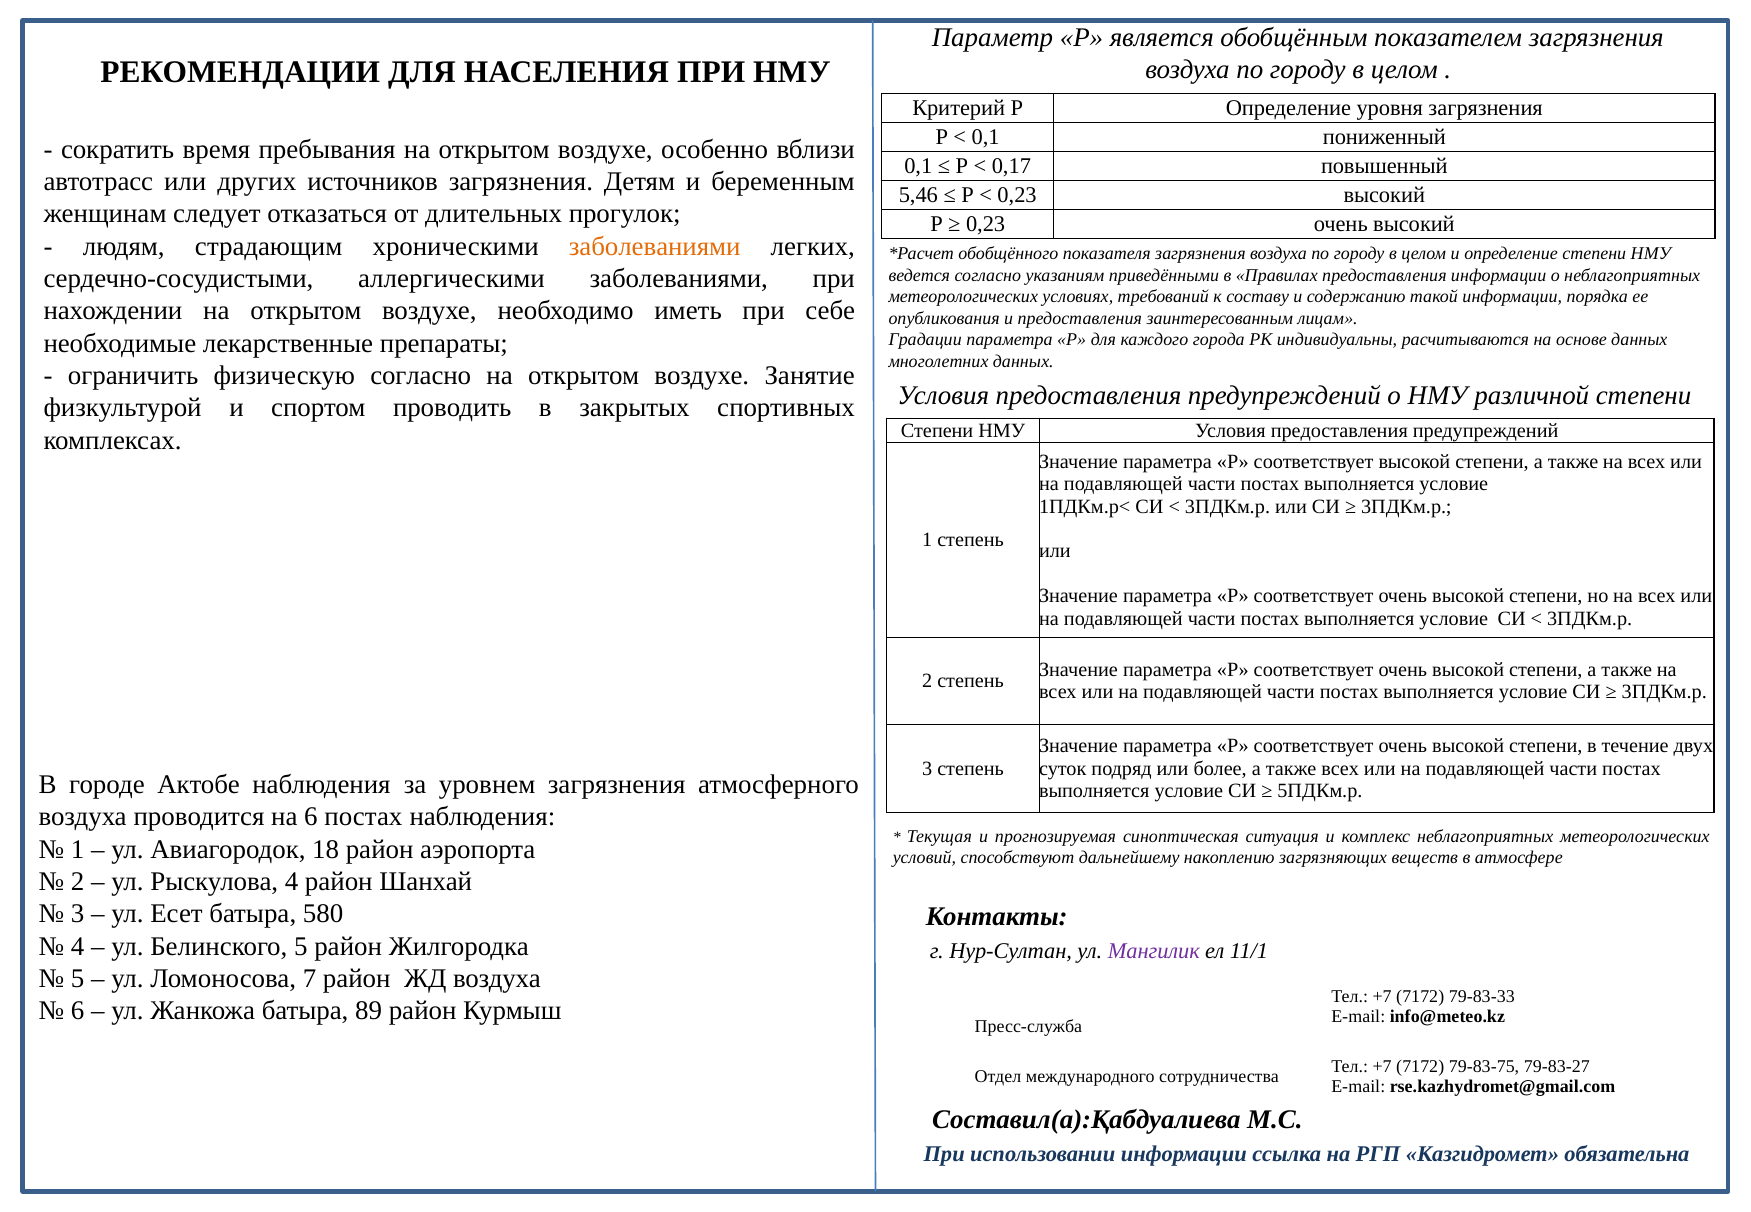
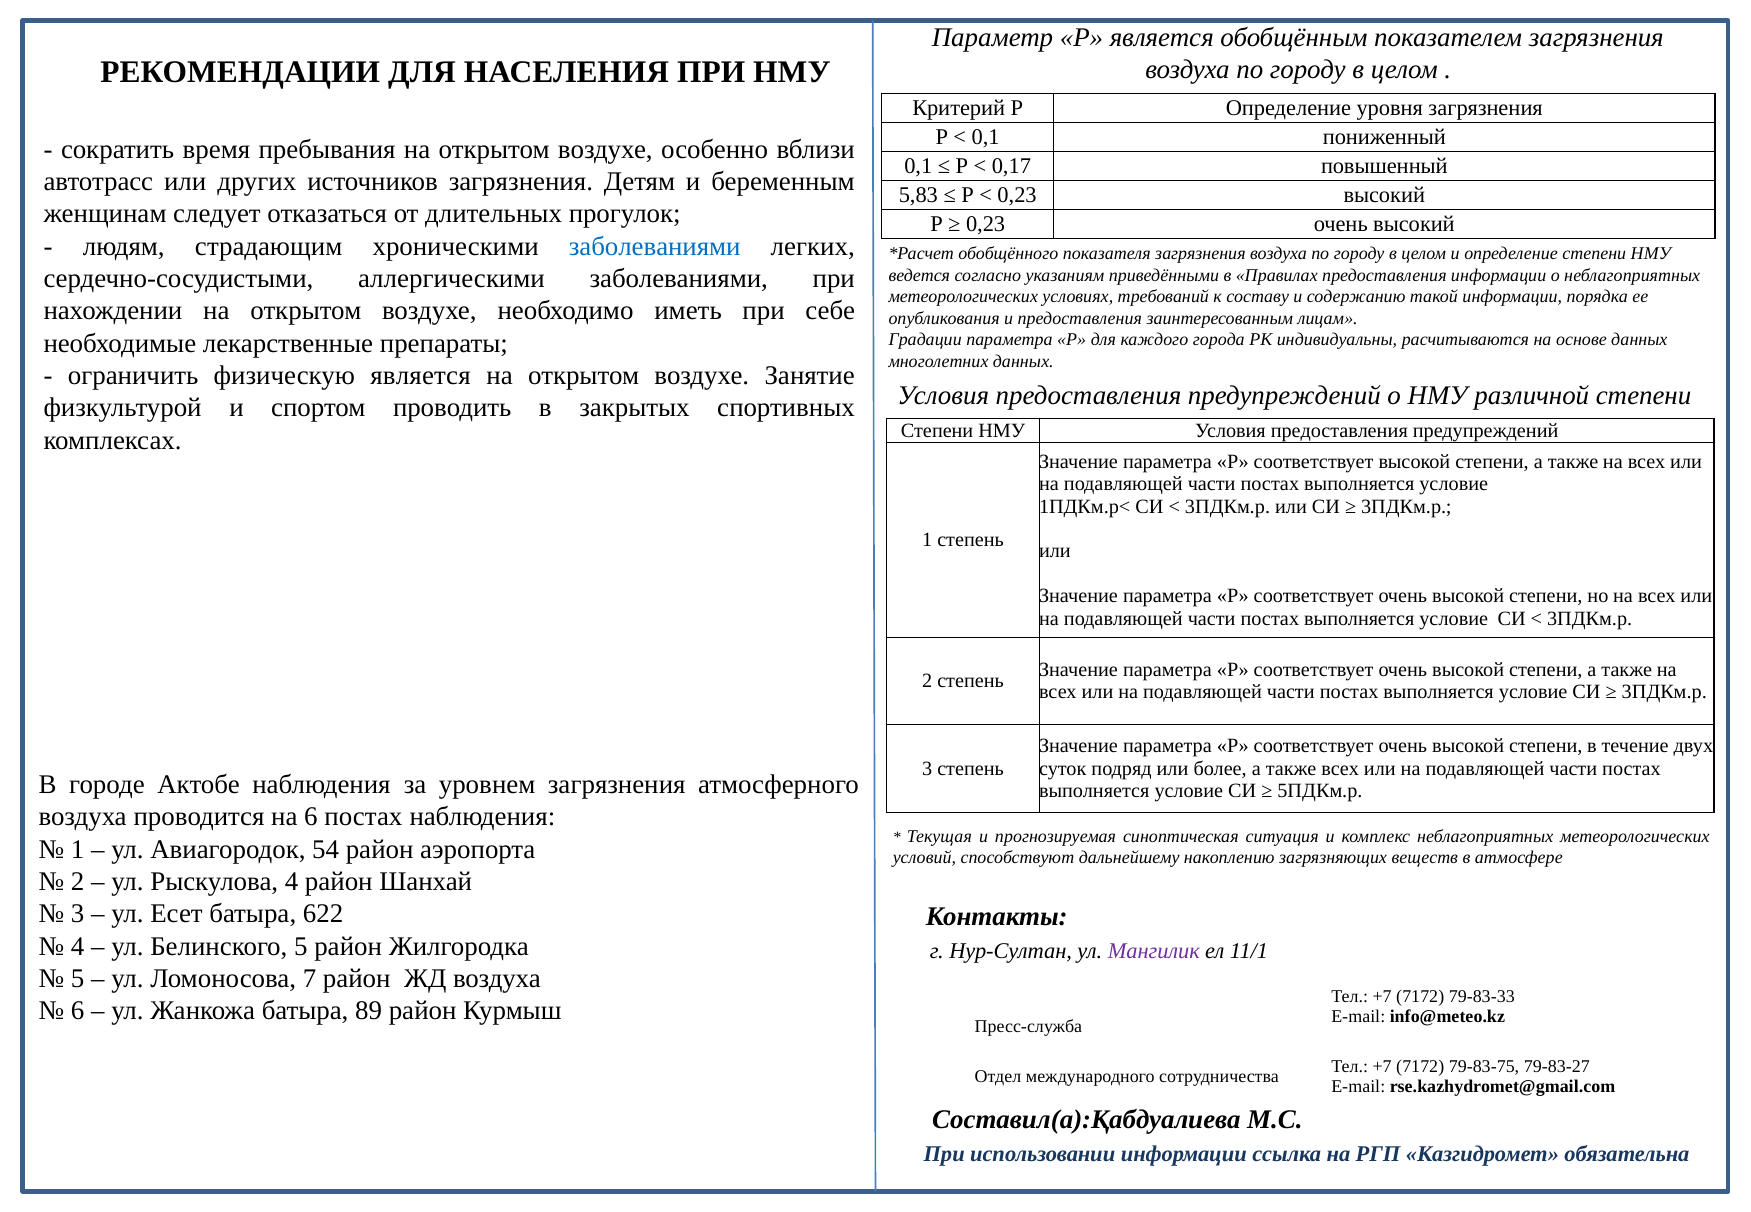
5,46: 5,46 -> 5,83
заболеваниями at (655, 246) colour: orange -> blue
физическую согласно: согласно -> является
18: 18 -> 54
580: 580 -> 622
